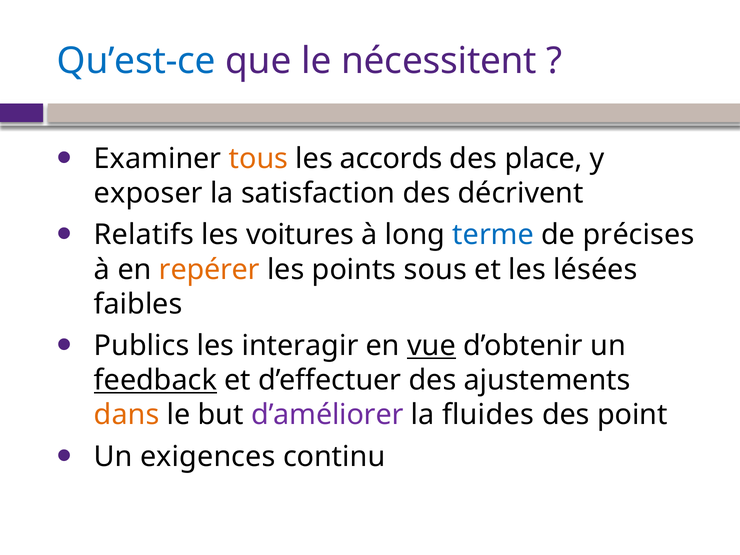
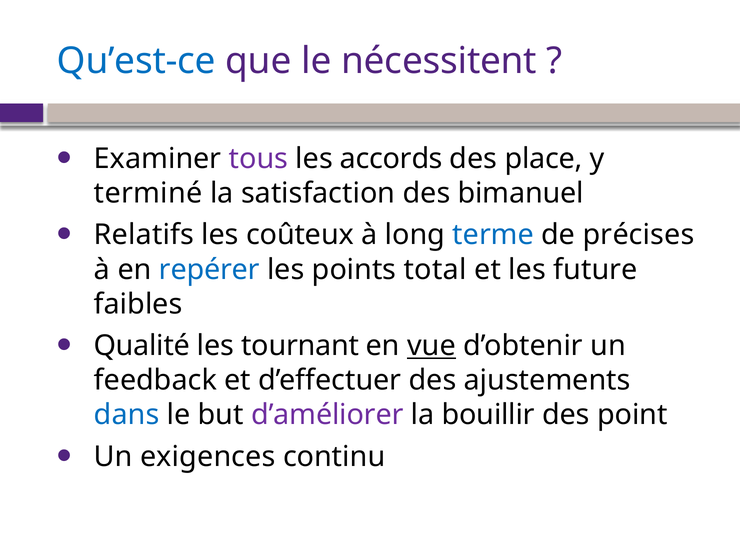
tous colour: orange -> purple
exposer: exposer -> terminé
décrivent: décrivent -> bimanuel
voitures: voitures -> coûteux
repérer colour: orange -> blue
sous: sous -> total
lésées: lésées -> future
Publics: Publics -> Qualité
interagir: interagir -> tournant
feedback underline: present -> none
dans colour: orange -> blue
fluides: fluides -> bouillir
